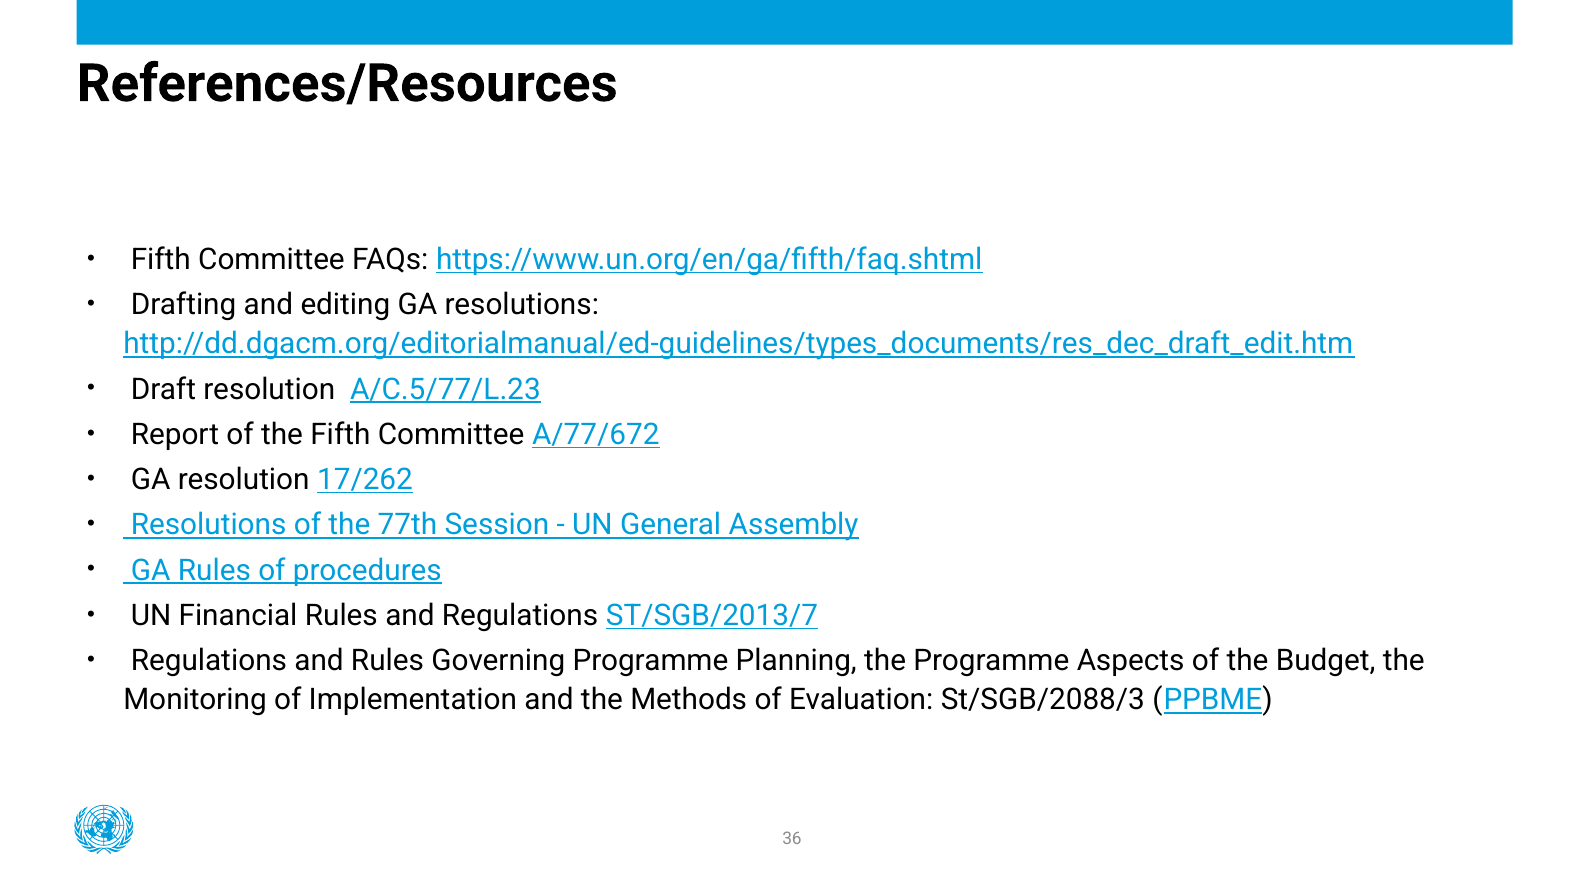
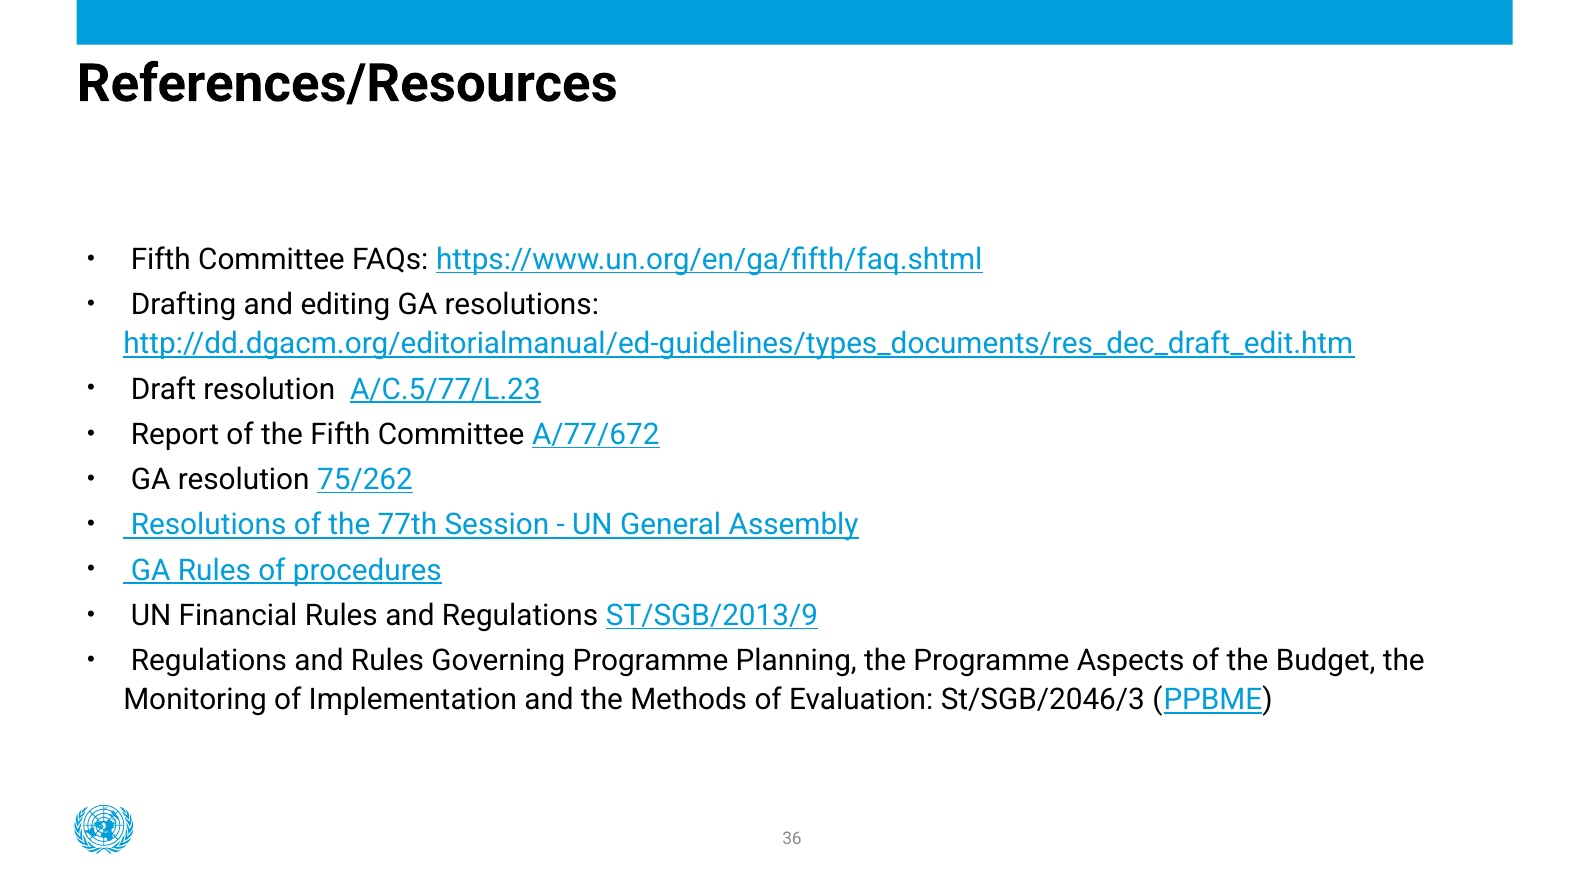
17/262: 17/262 -> 75/262
ST/SGB/2013/7: ST/SGB/2013/7 -> ST/SGB/2013/9
St/SGB/2088/3: St/SGB/2088/3 -> St/SGB/2046/3
